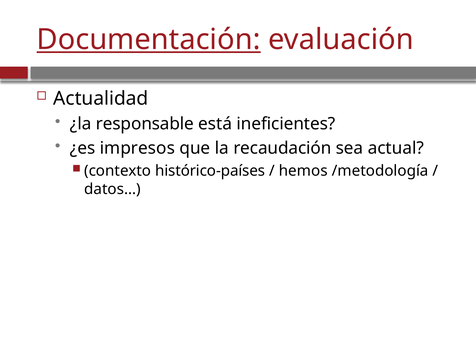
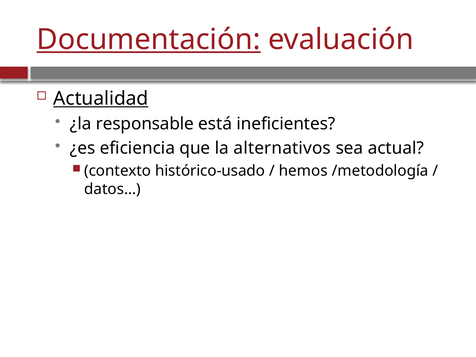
Actualidad underline: none -> present
impresos: impresos -> eficiencia
recaudación: recaudación -> alternativos
histórico-países: histórico-países -> histórico-usado
